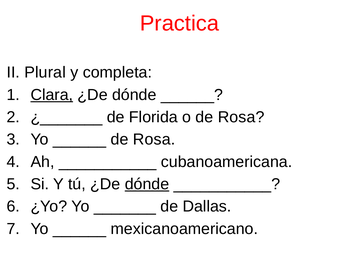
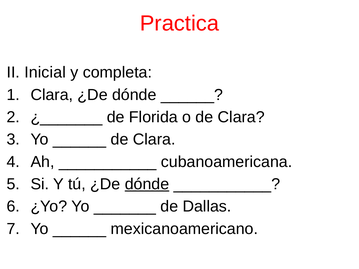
Plural: Plural -> Inicial
Clara at (52, 95) underline: present -> none
o de Rosa: Rosa -> Clara
Rosa at (154, 140): Rosa -> Clara
